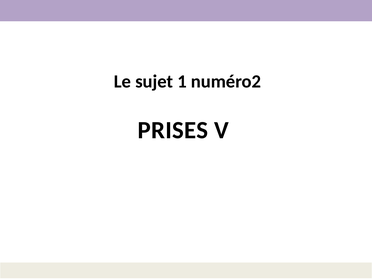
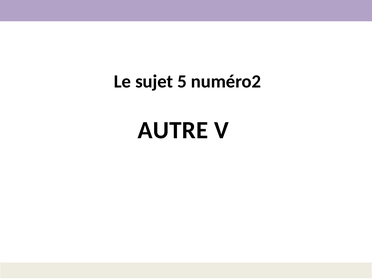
1: 1 -> 5
PRISES: PRISES -> AUTRE
